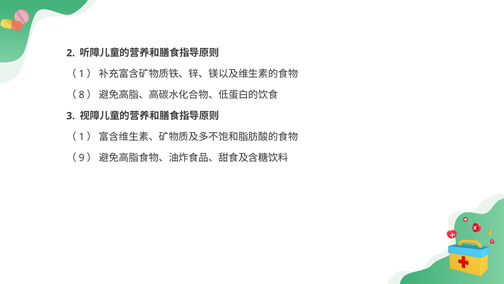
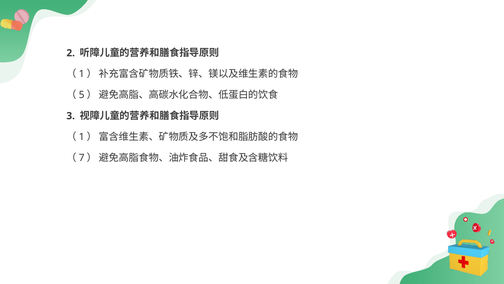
8: 8 -> 5
9: 9 -> 7
